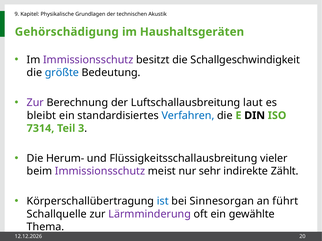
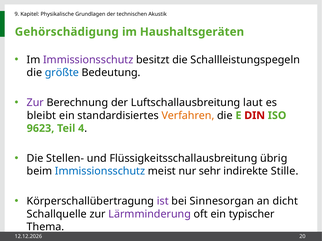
Schallgeschwindigkeit: Schallgeschwindigkeit -> Schallleistungspegeln
Verfahren colour: blue -> orange
DIN colour: black -> red
7314: 7314 -> 9623
3: 3 -> 4
Herum-: Herum- -> Stellen-
vieler: vieler -> übrig
Immissionsschutz at (100, 172) colour: purple -> blue
Zählt: Zählt -> Stille
ist colour: blue -> purple
führt: führt -> dicht
gewählte: gewählte -> typischer
